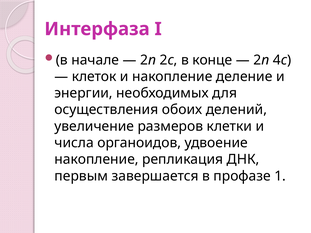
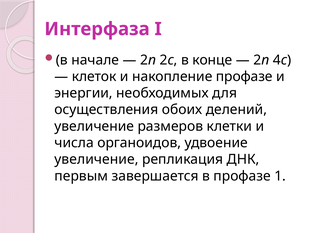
накопление деление: деление -> профазе
накопление at (97, 160): накопление -> увеличение
